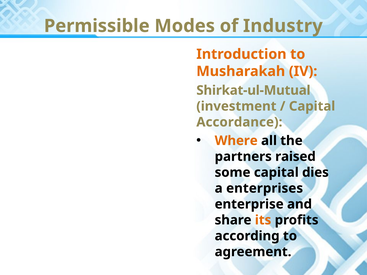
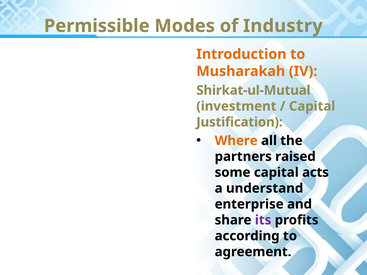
Accordance: Accordance -> Justification
dies: dies -> acts
enterprises: enterprises -> understand
its colour: orange -> purple
